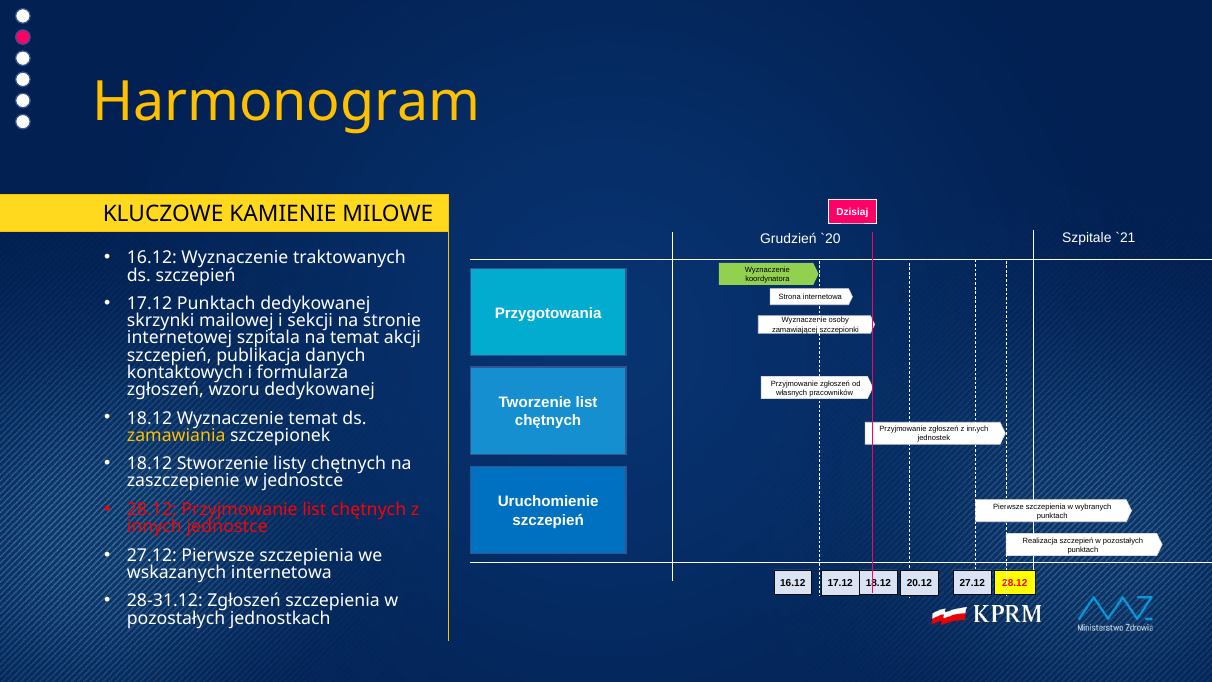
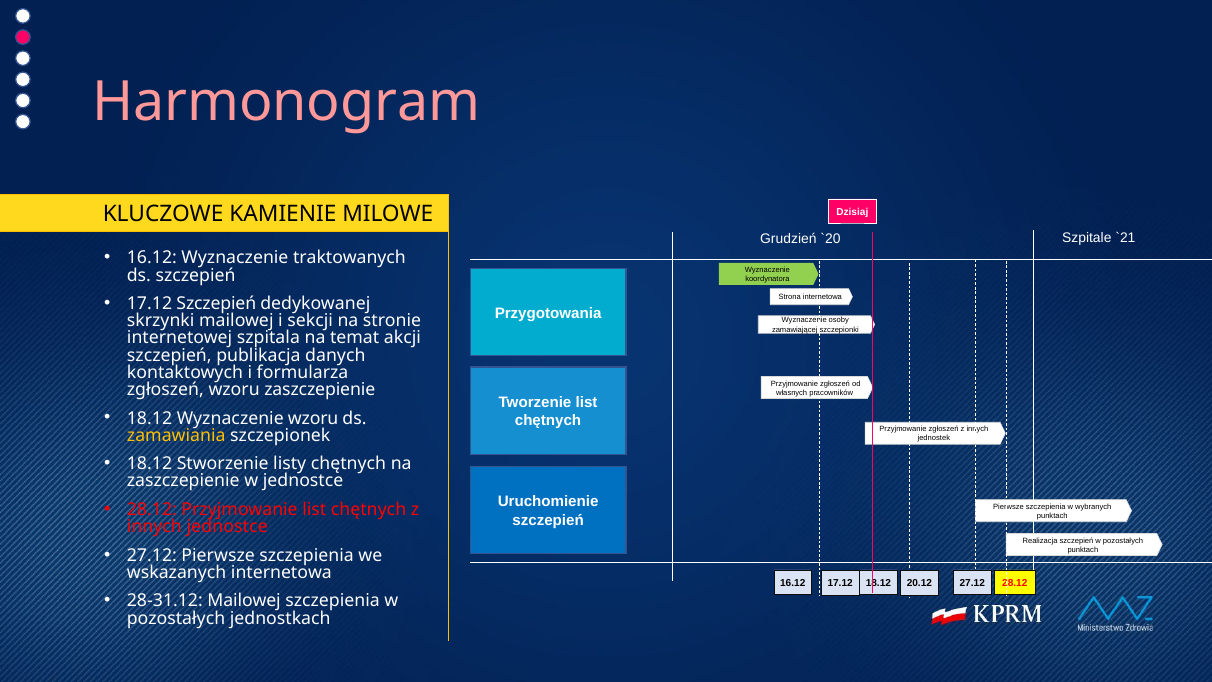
Harmonogram colour: yellow -> pink
17.12 Punktach: Punktach -> Szczepień
wzoru dedykowanej: dedykowanej -> zaszczepienie
Wyznaczenie temat: temat -> wzoru
28-31.12 Zgłoszeń: Zgłoszeń -> Mailowej
